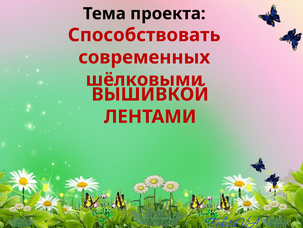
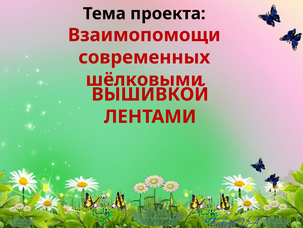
Способствовать: Способствовать -> Взаимопомощи
